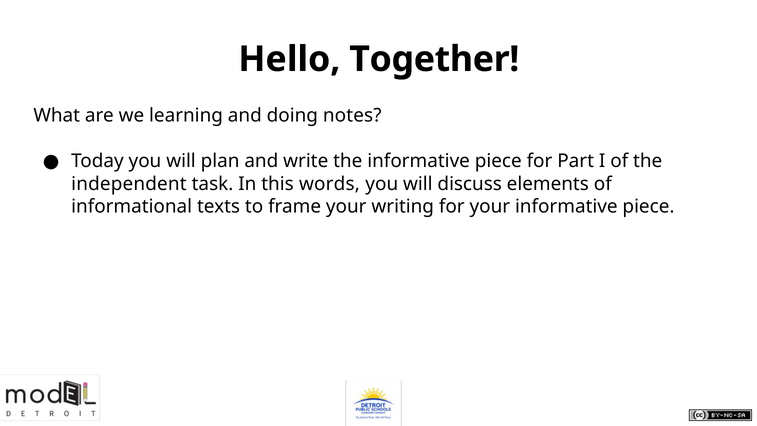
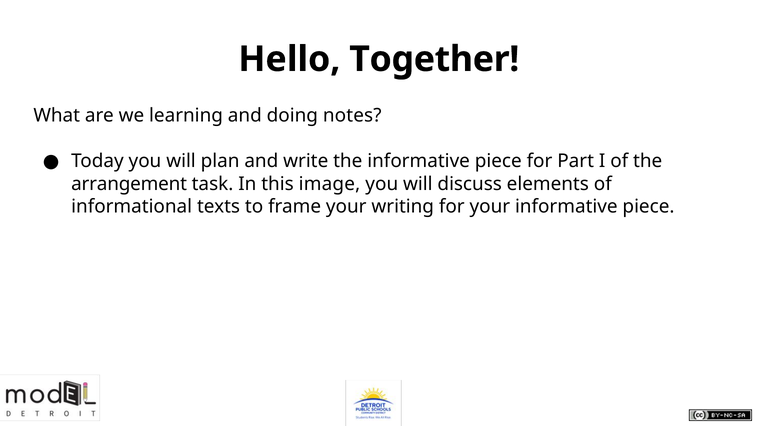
independent: independent -> arrangement
words: words -> image
